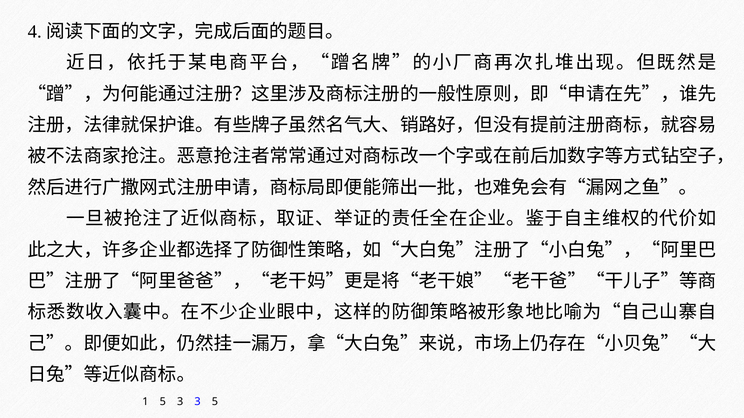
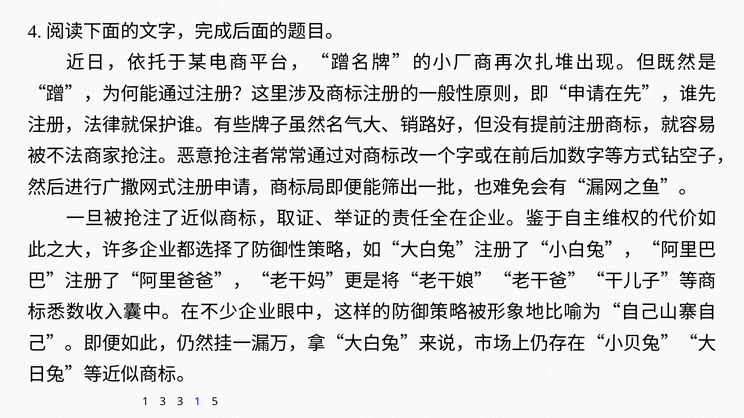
1 5: 5 -> 3
3 3: 3 -> 1
